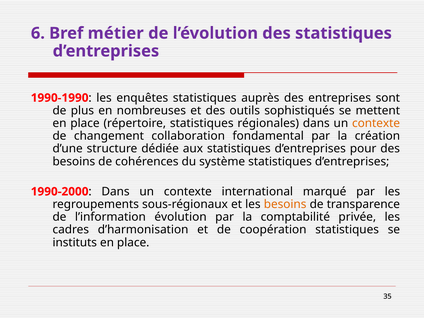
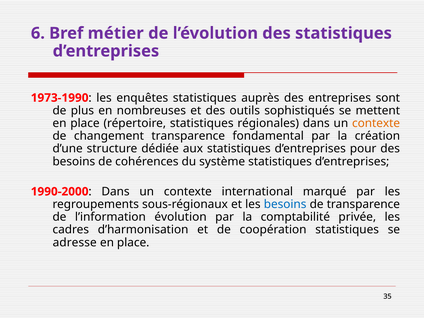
1990-1990: 1990-1990 -> 1973-1990
changement collaboration: collaboration -> transparence
besoins at (285, 204) colour: orange -> blue
instituts: instituts -> adresse
